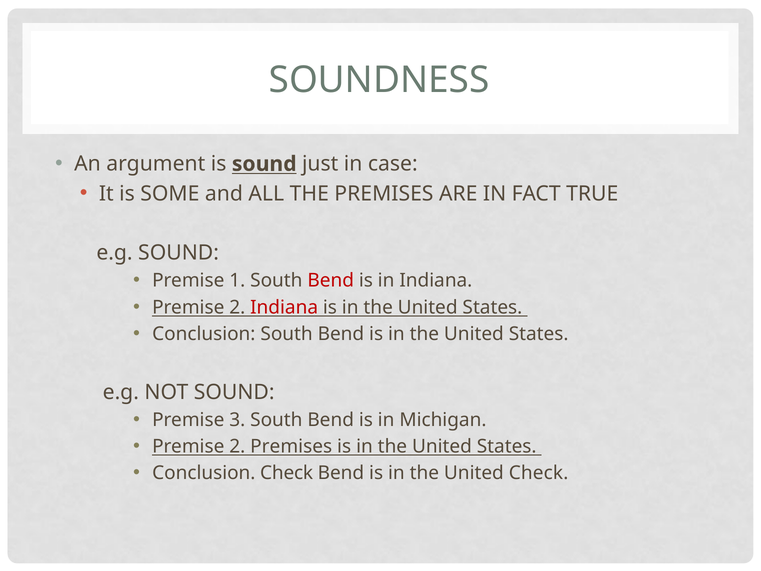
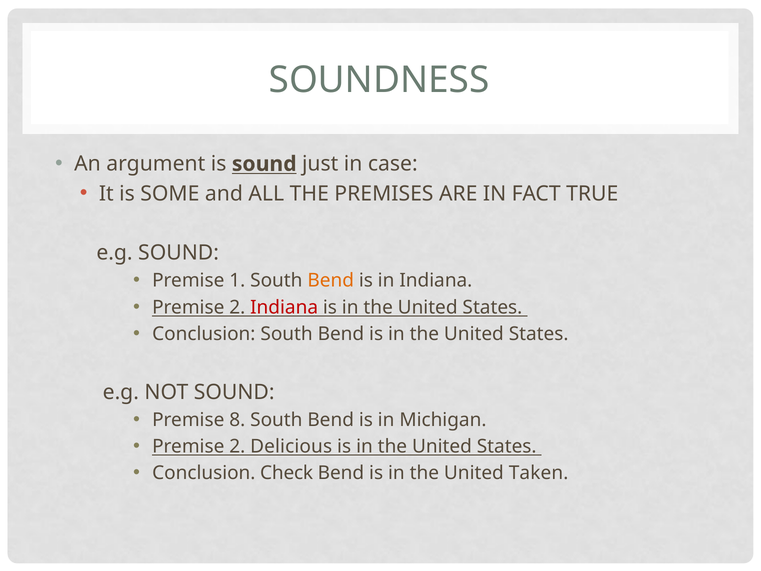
Bend at (331, 281) colour: red -> orange
3: 3 -> 8
2 Premises: Premises -> Delicious
United Check: Check -> Taken
